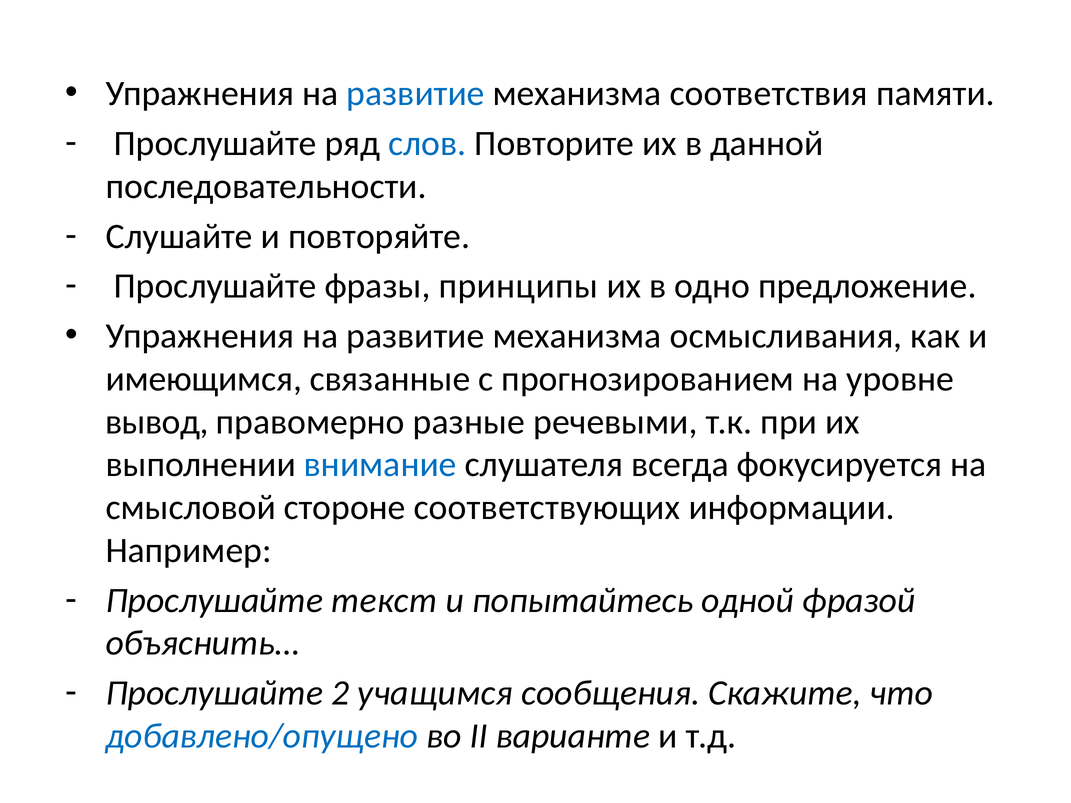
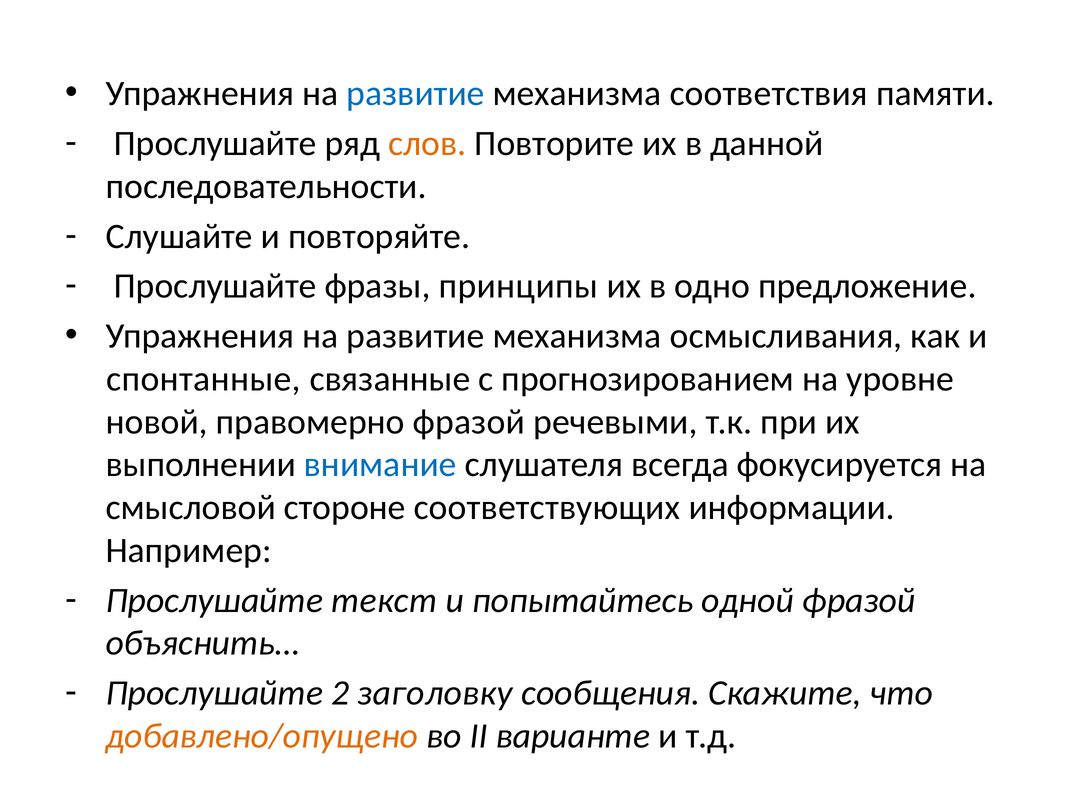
слов colour: blue -> orange
имеющимся: имеющимся -> спонтанные
вывод: вывод -> новой
правомерно разные: разные -> фразой
учащимся: учащимся -> заголовку
добавлено/опущено colour: blue -> orange
